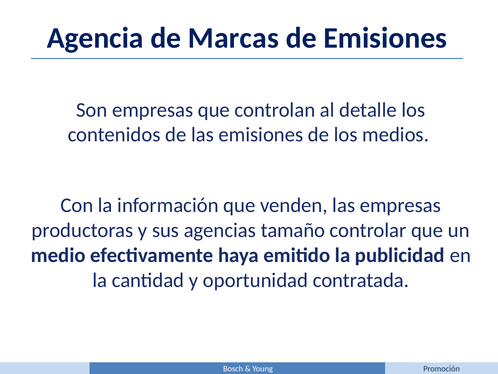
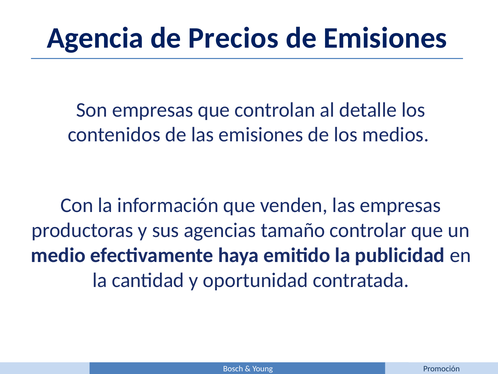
Marcas: Marcas -> Precios
